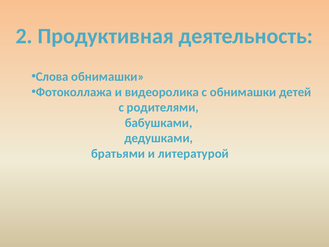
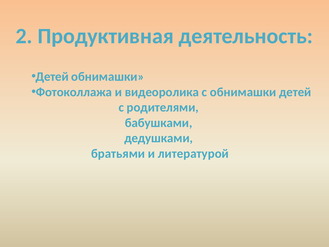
Слова at (52, 77): Слова -> Детей
